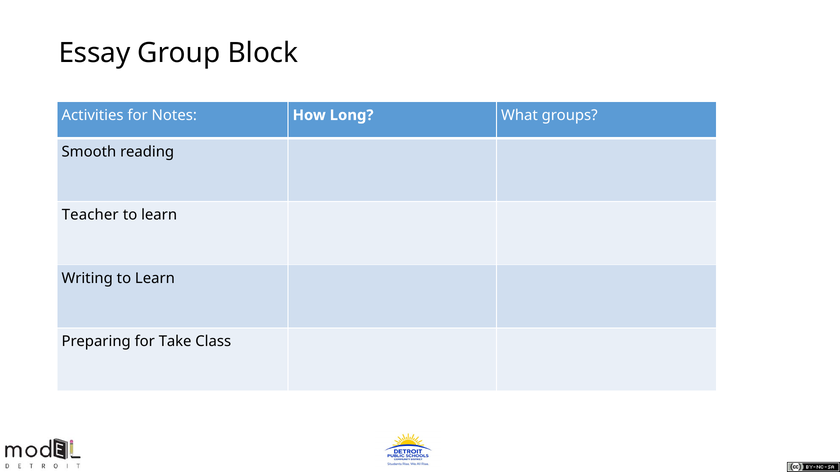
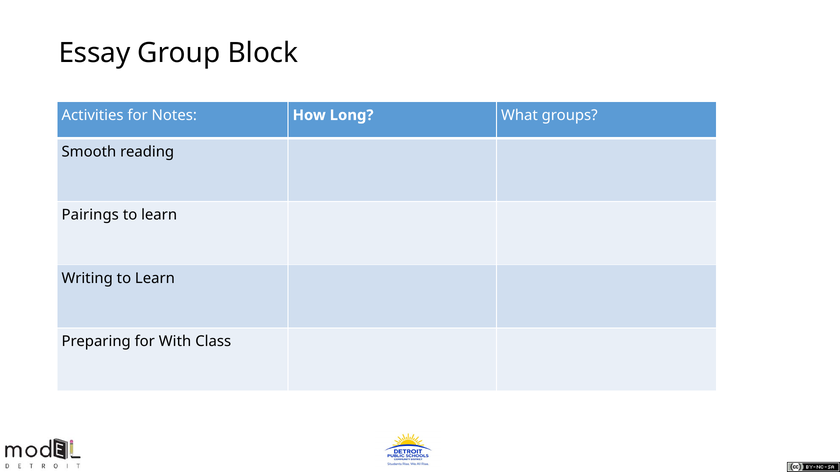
Teacher: Teacher -> Pairings
Take: Take -> With
